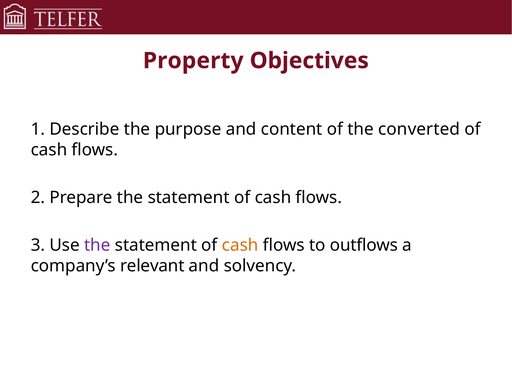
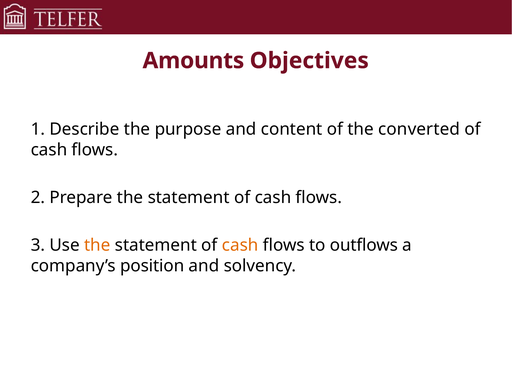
Property: Property -> Amounts
the at (97, 245) colour: purple -> orange
relevant: relevant -> position
